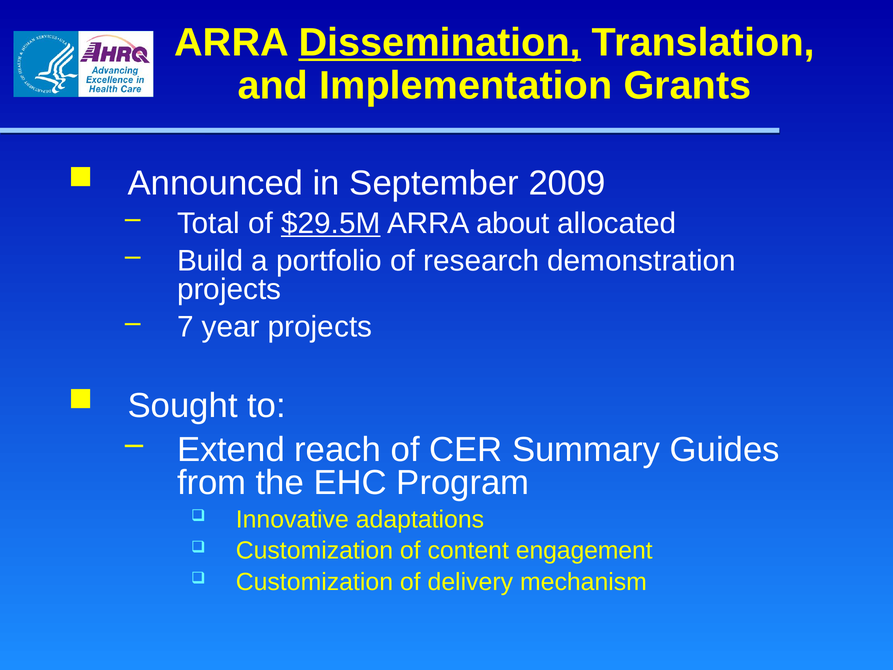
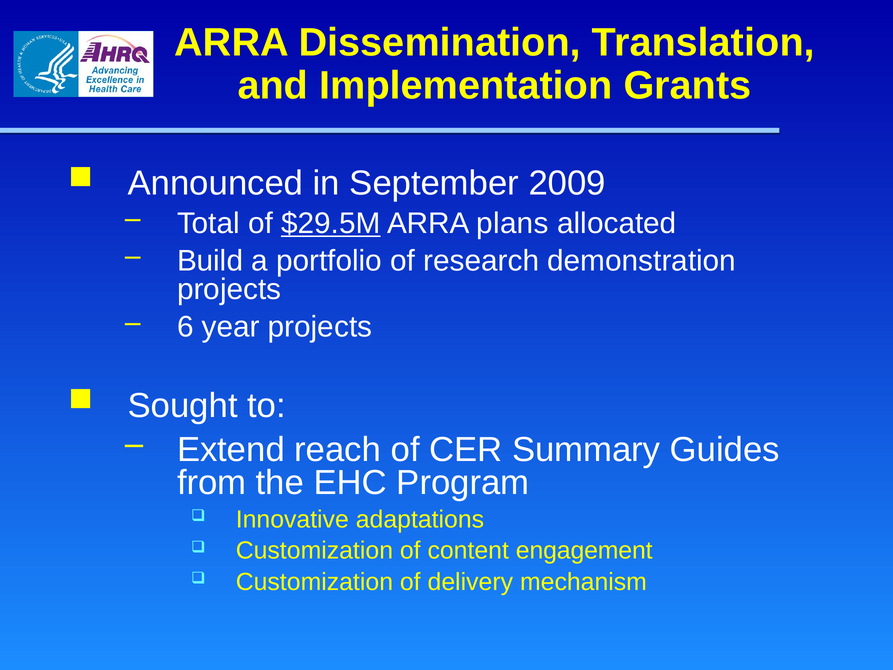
Dissemination underline: present -> none
about: about -> plans
7: 7 -> 6
